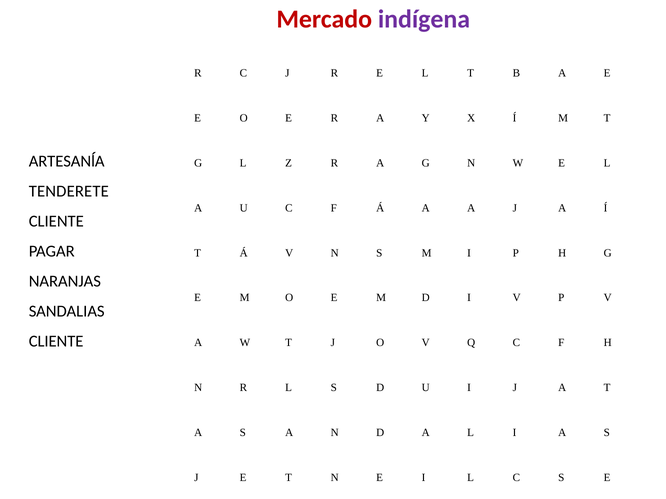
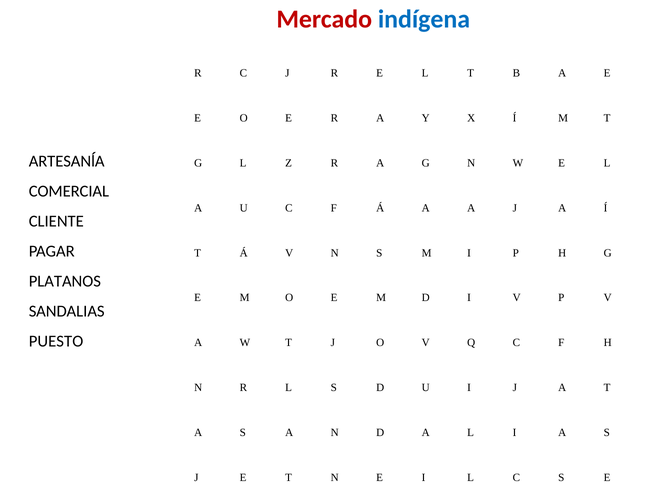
indígena colour: purple -> blue
TENDERETE: TENDERETE -> COMERCIAL
NARANJAS: NARANJAS -> PLATANOS
CLIENTE at (56, 341): CLIENTE -> PUESTO
